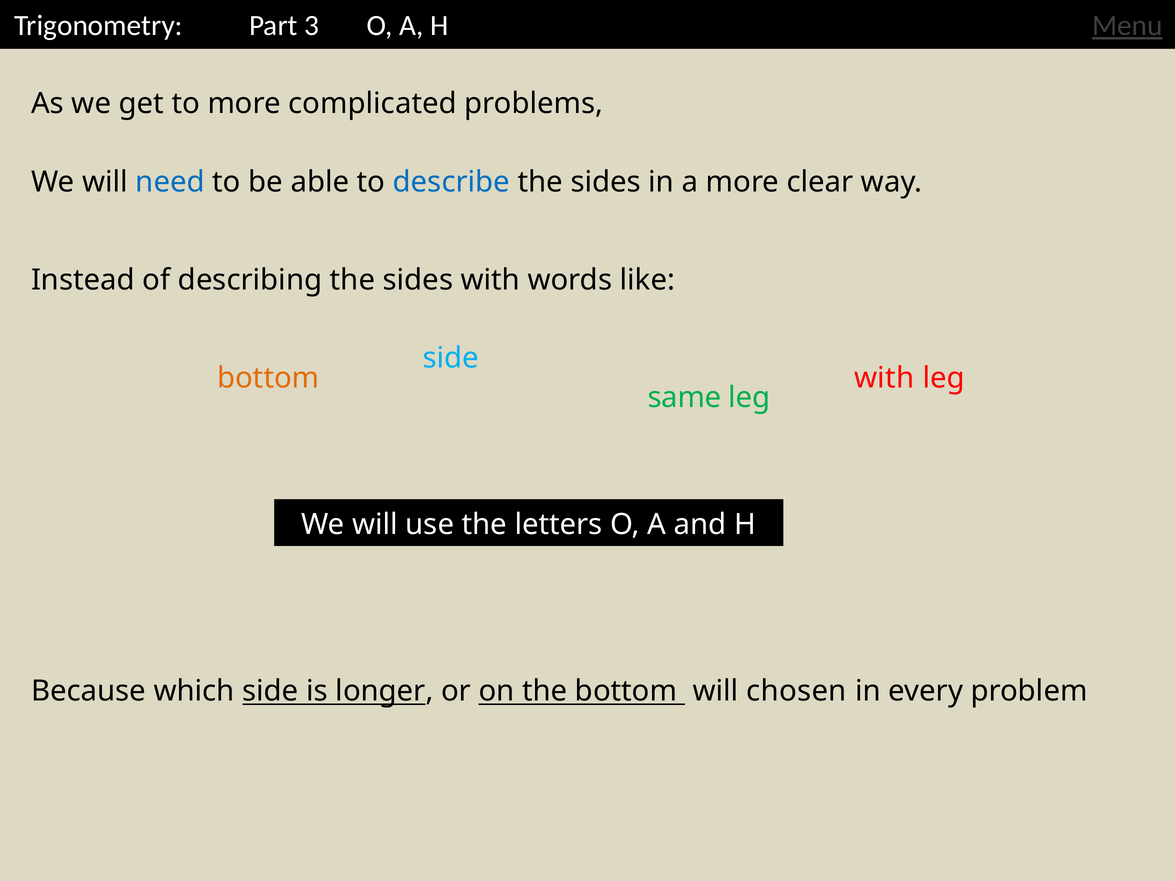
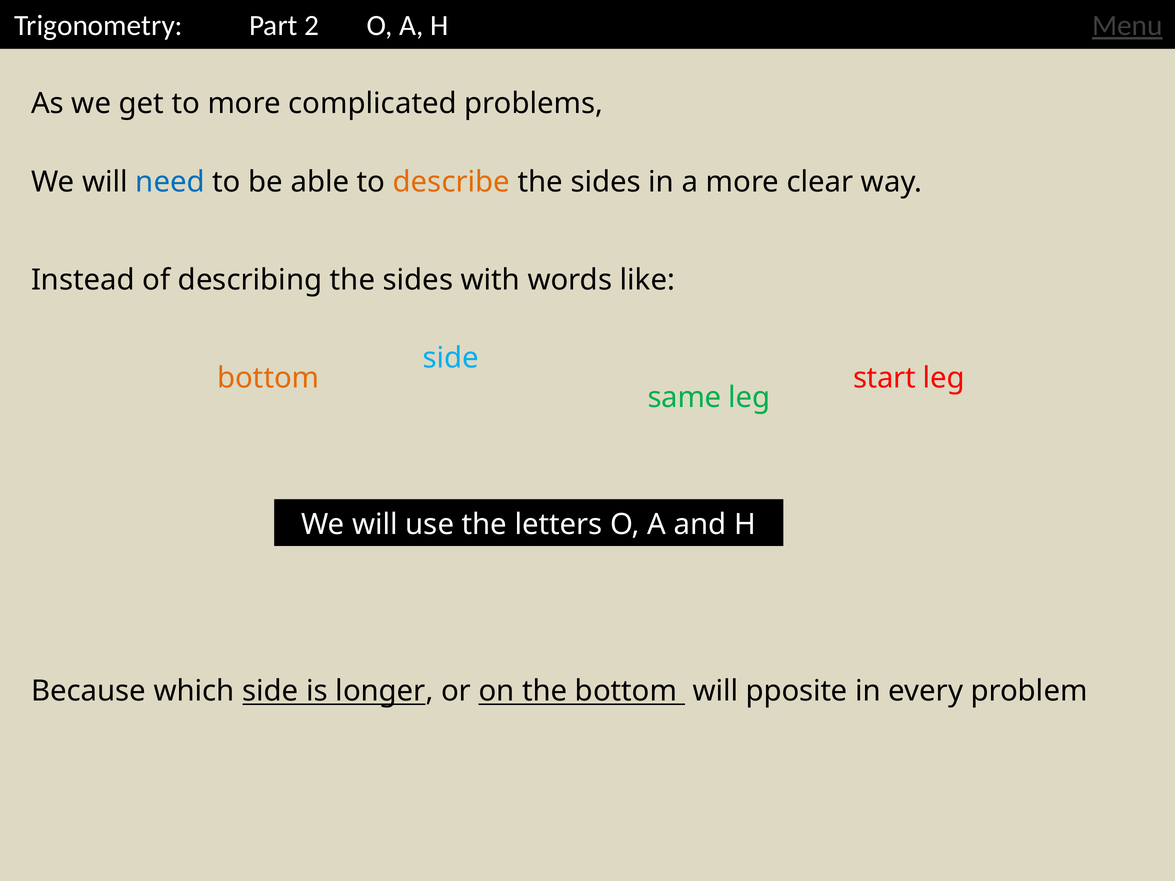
3: 3 -> 2
describe colour: blue -> orange
with at (884, 378): with -> start
chosen: chosen -> pposite
